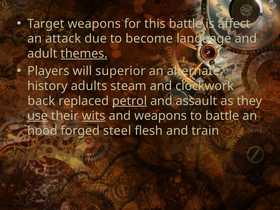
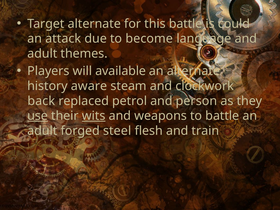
Target weapons: weapons -> alternate
affect: affect -> could
themes underline: present -> none
superior: superior -> available
adults: adults -> aware
petrol underline: present -> none
assault: assault -> person
hood at (42, 131): hood -> adult
